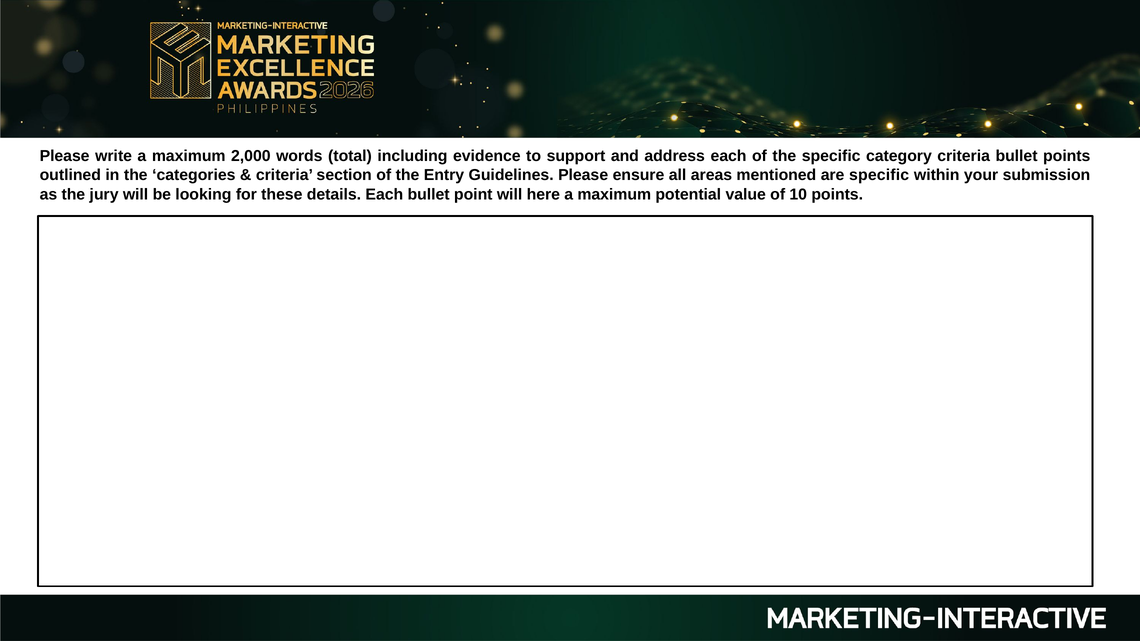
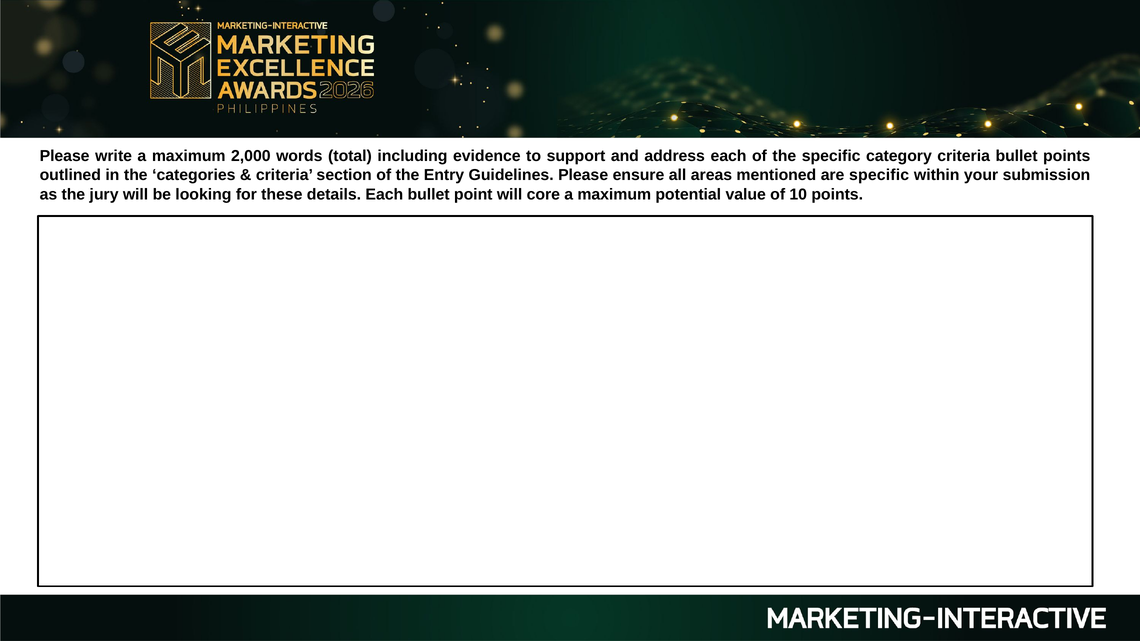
here: here -> core
